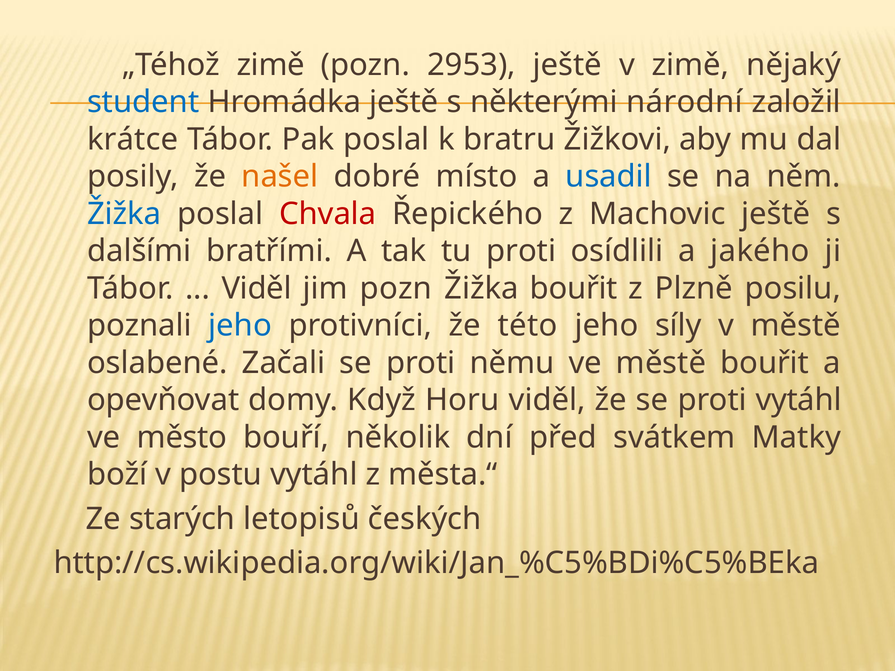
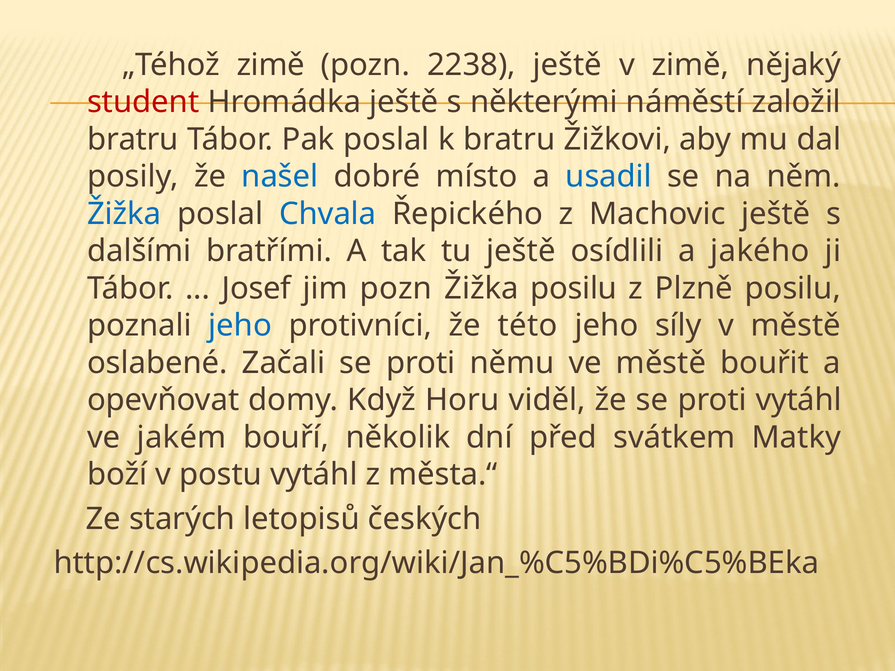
2953: 2953 -> 2238
student colour: blue -> red
národní: národní -> náměstí
krátce at (133, 139): krátce -> bratru
našel colour: orange -> blue
Chvala colour: red -> blue
tu proti: proti -> ještě
Viděl at (257, 289): Viděl -> Josef
Žižka bouřit: bouřit -> posilu
město: město -> jakém
